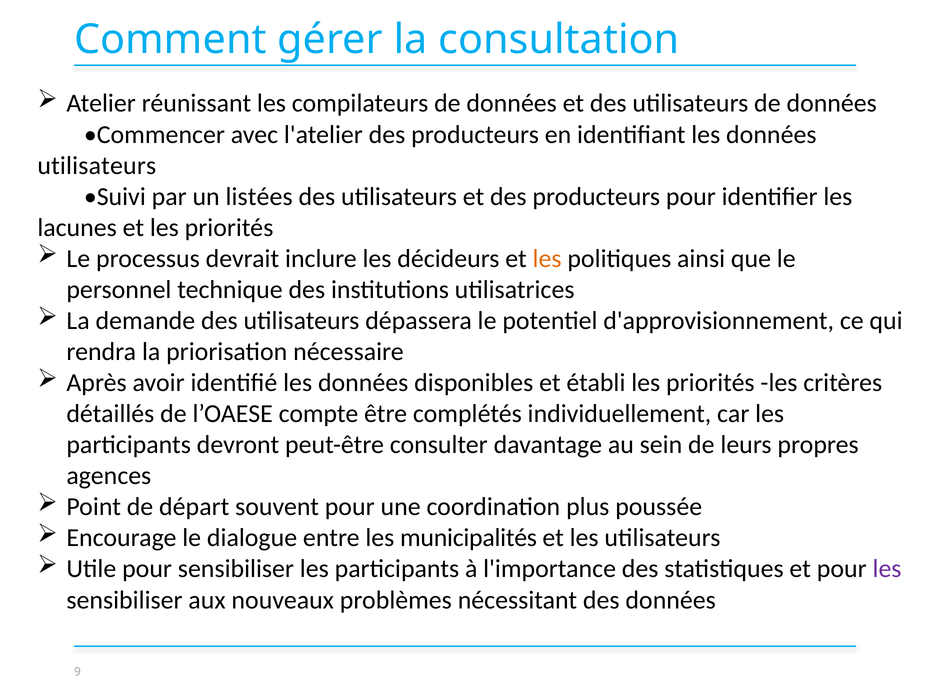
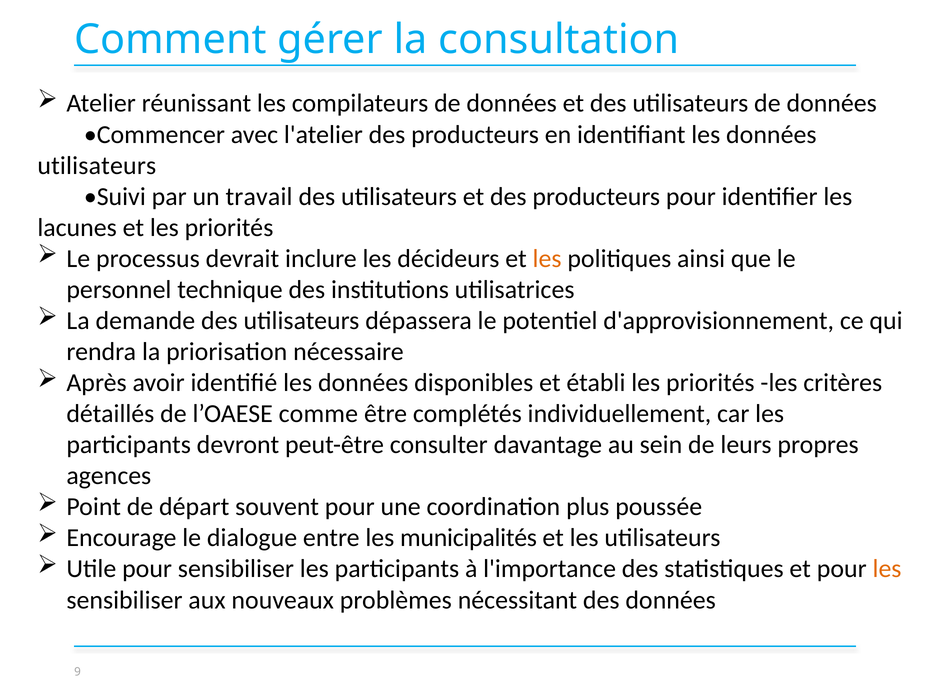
listées: listées -> travail
compte: compte -> comme
les at (887, 569) colour: purple -> orange
